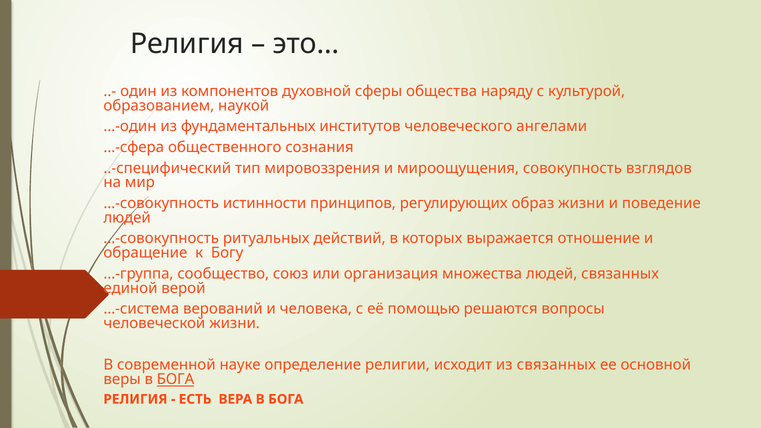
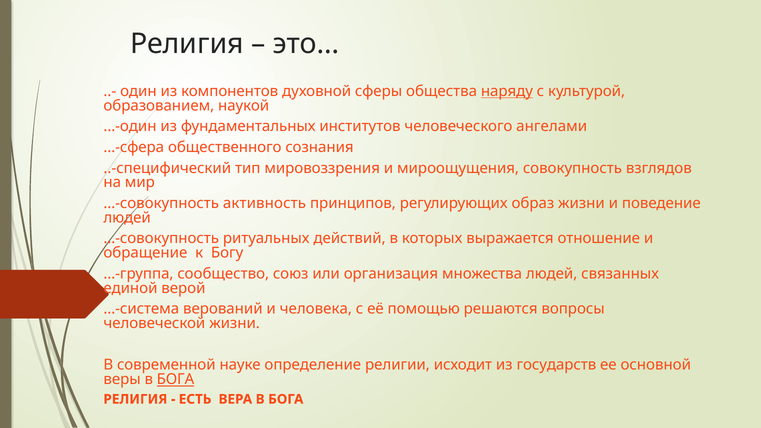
наряду underline: none -> present
истинности: истинности -> активность
из связанных: связанных -> государств
